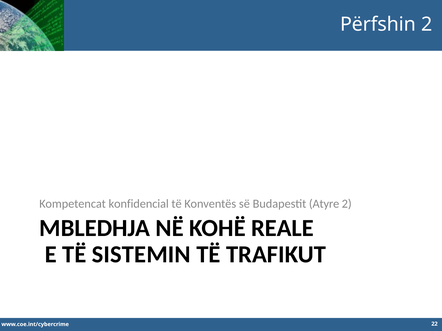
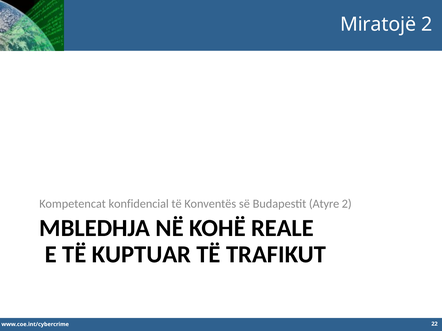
Përfshin: Përfshin -> Miratojë
SISTEMIN: SISTEMIN -> KUPTUAR
